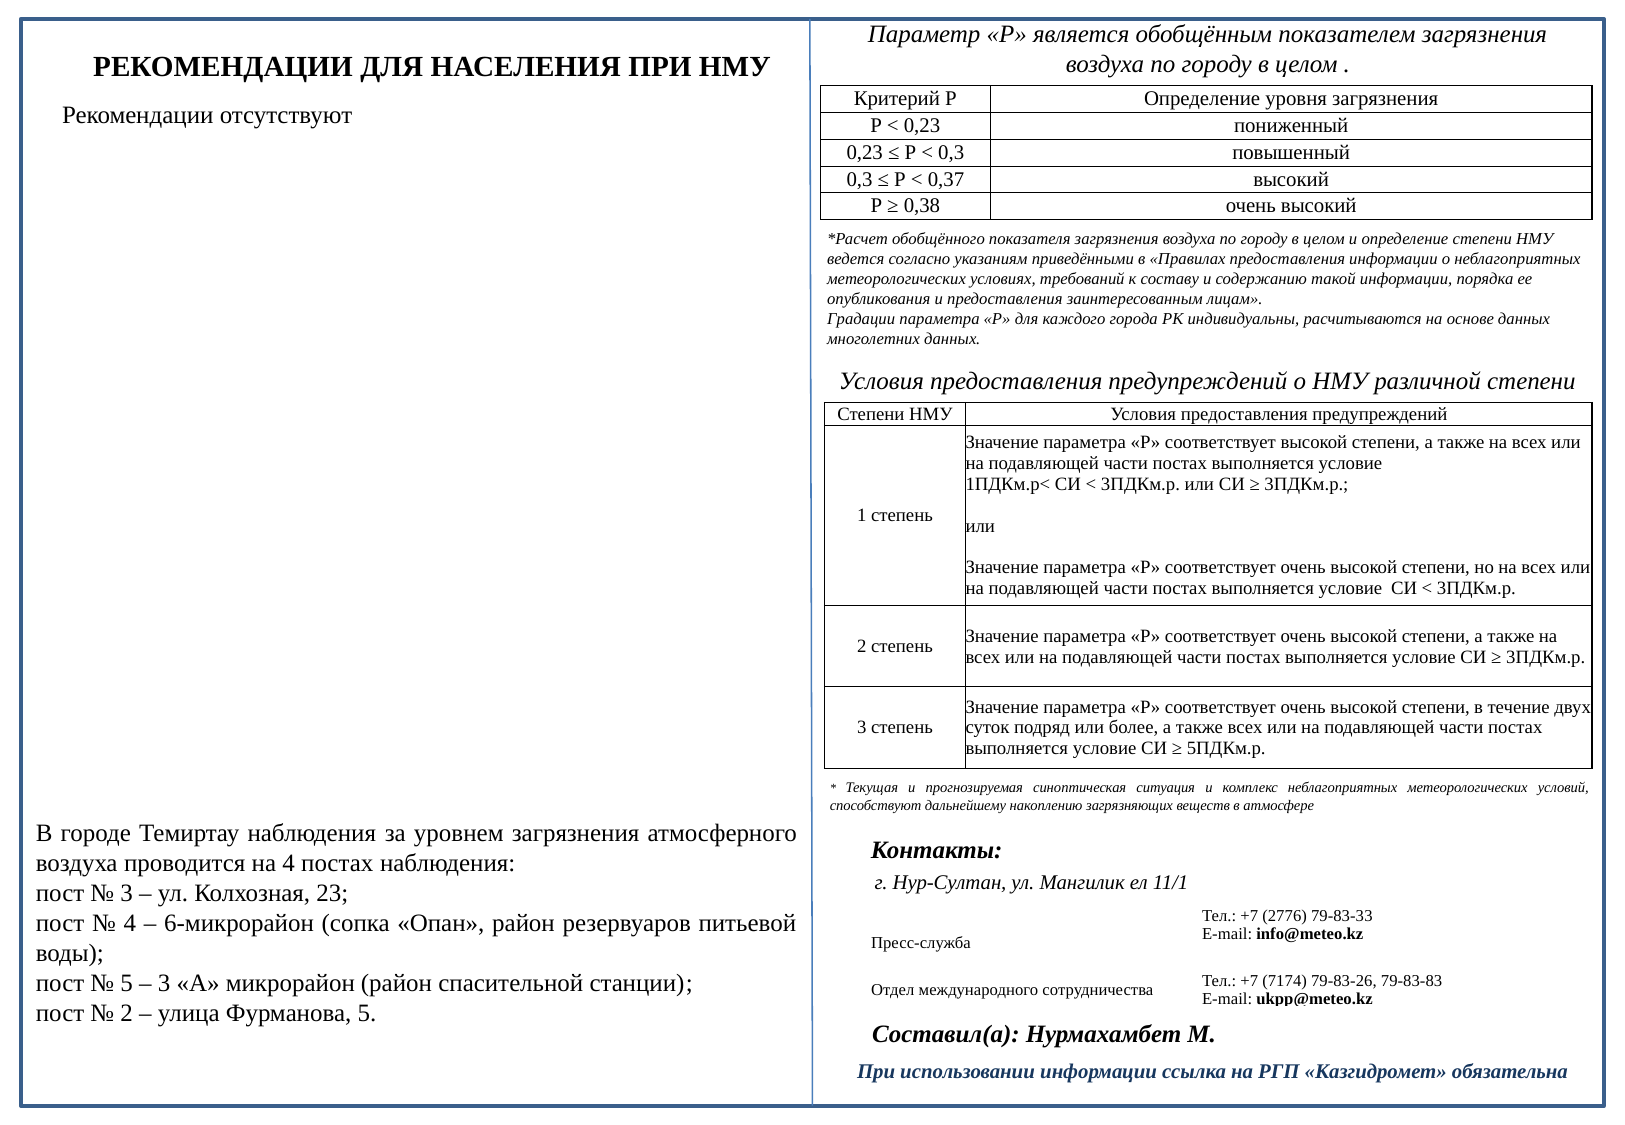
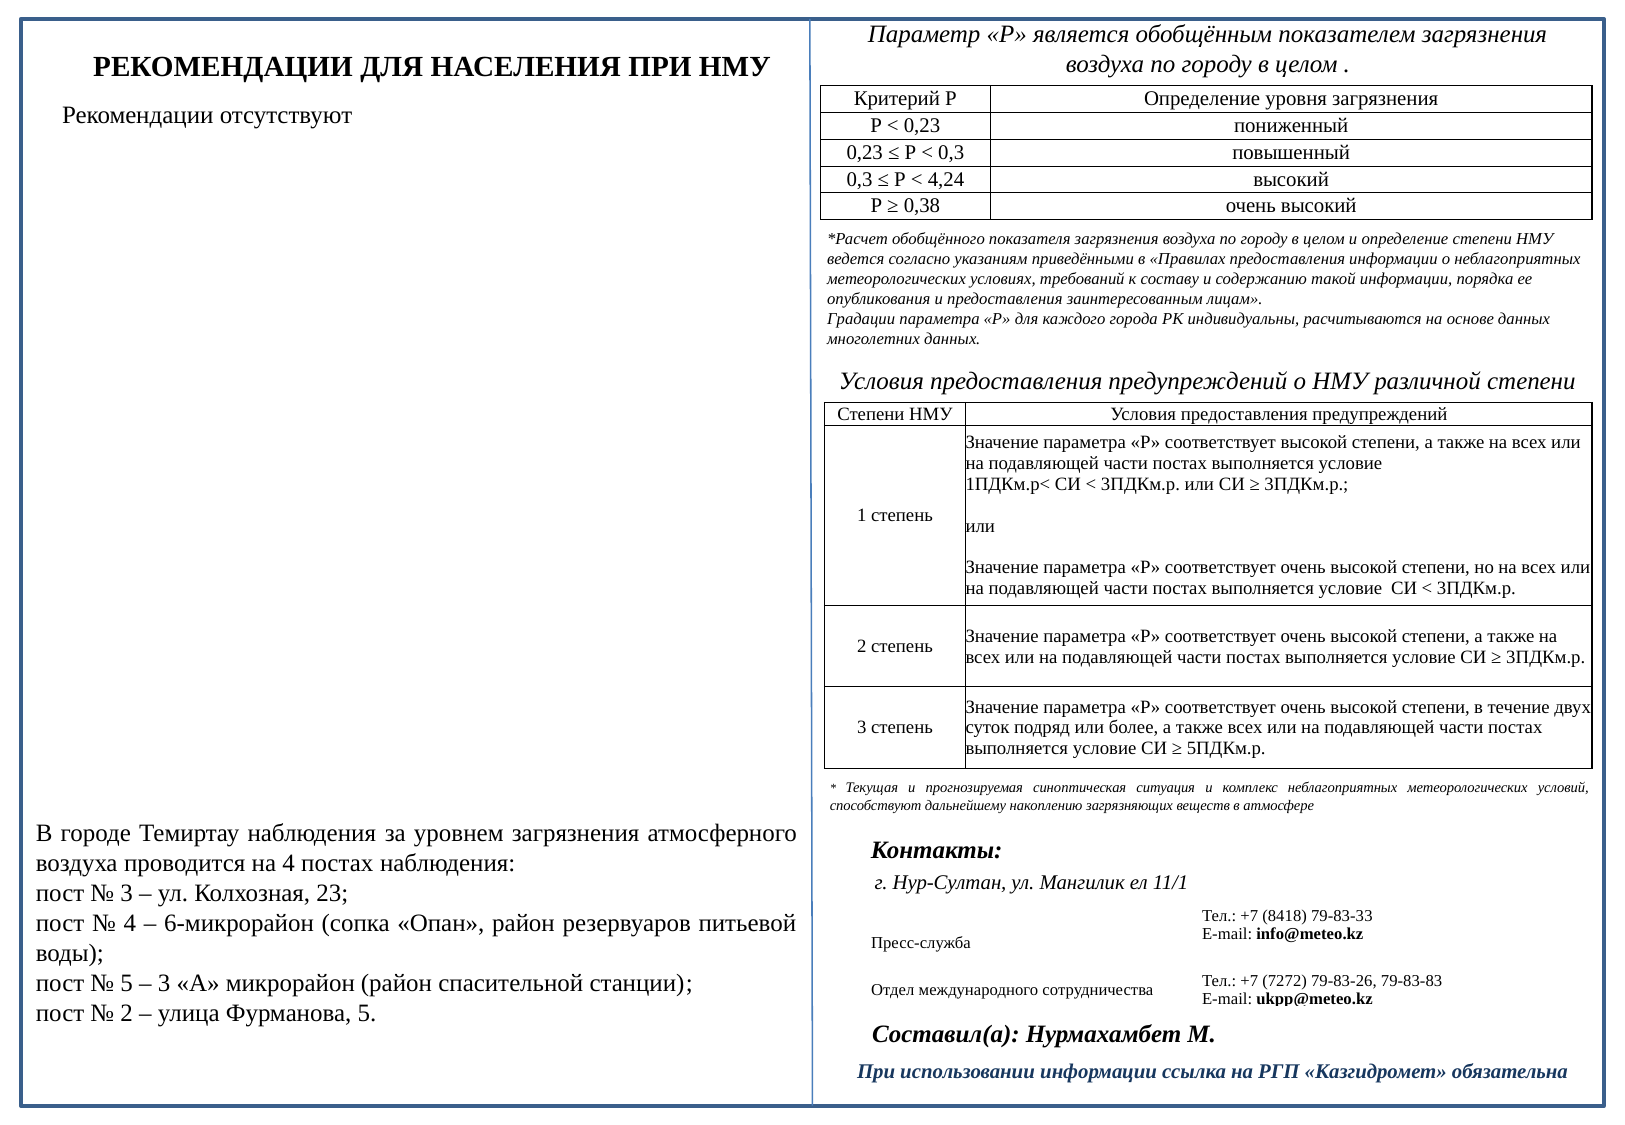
0,37: 0,37 -> 4,24
2776: 2776 -> 8418
7174: 7174 -> 7272
